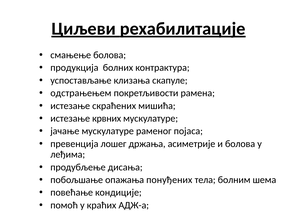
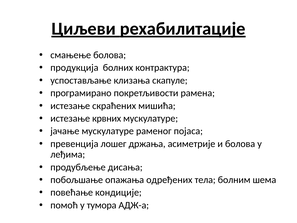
одстрањењем: одстрањењем -> програмирано
понуђених: понуђених -> одређених
краћих: краћих -> тумора
